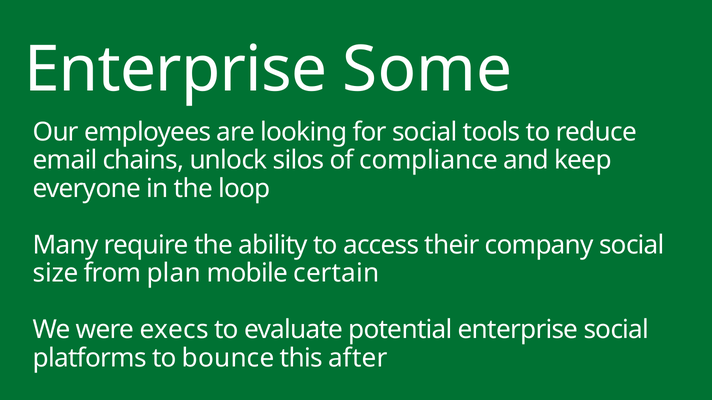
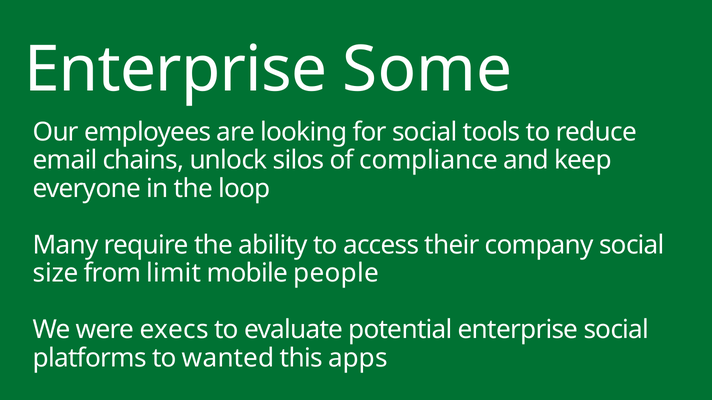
plan: plan -> limit
certain: certain -> people
bounce: bounce -> wanted
after: after -> apps
